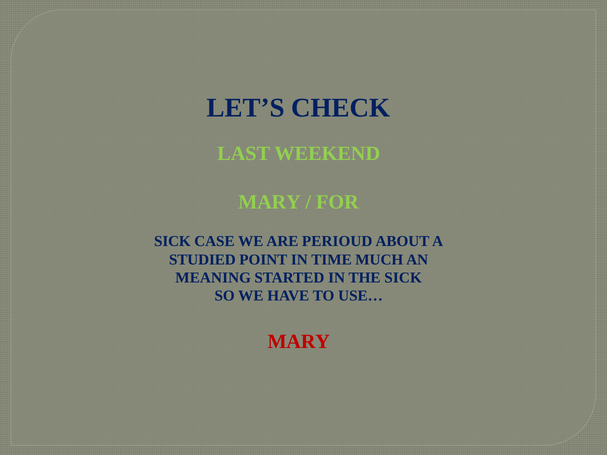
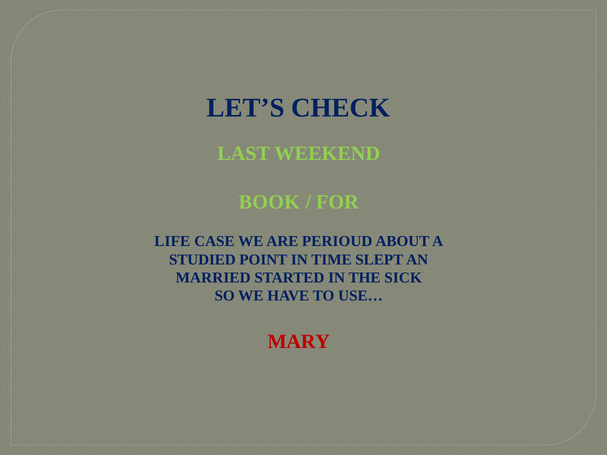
MARY at (270, 202): MARY -> BOOK
SICK at (172, 241): SICK -> LIFE
MUCH: MUCH -> SLEPT
MEANING: MEANING -> MARRIED
